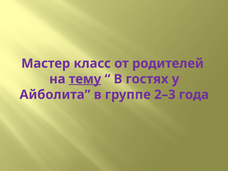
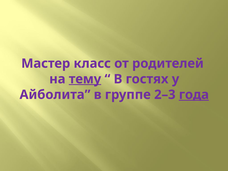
года underline: none -> present
